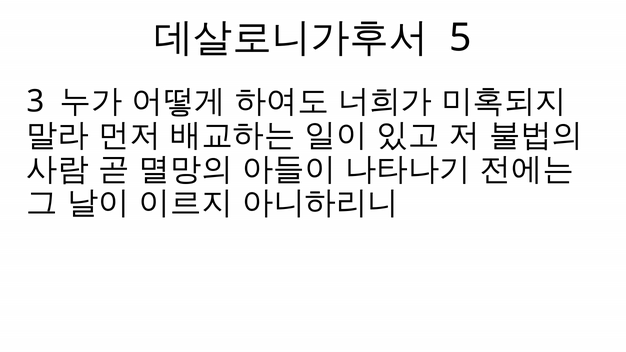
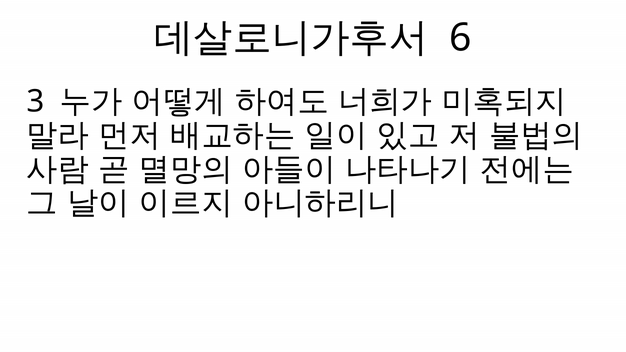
5: 5 -> 6
